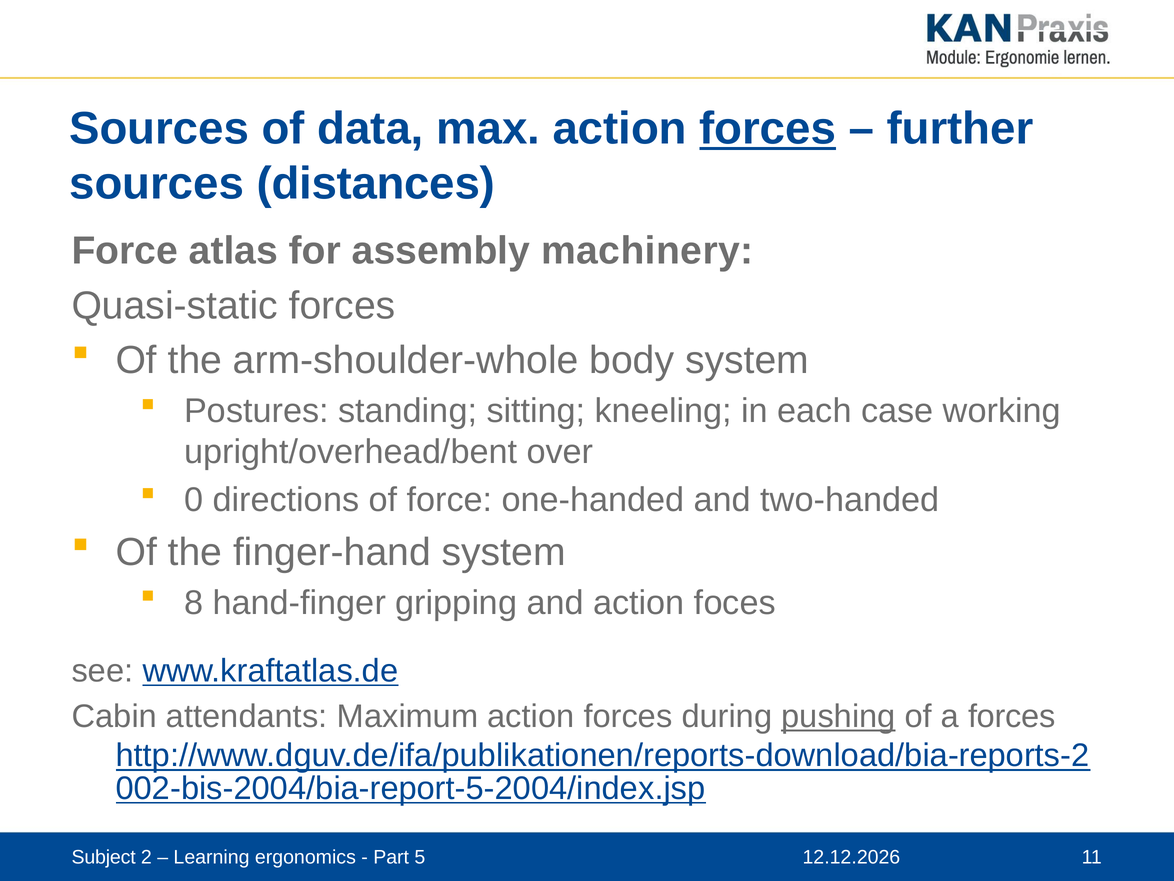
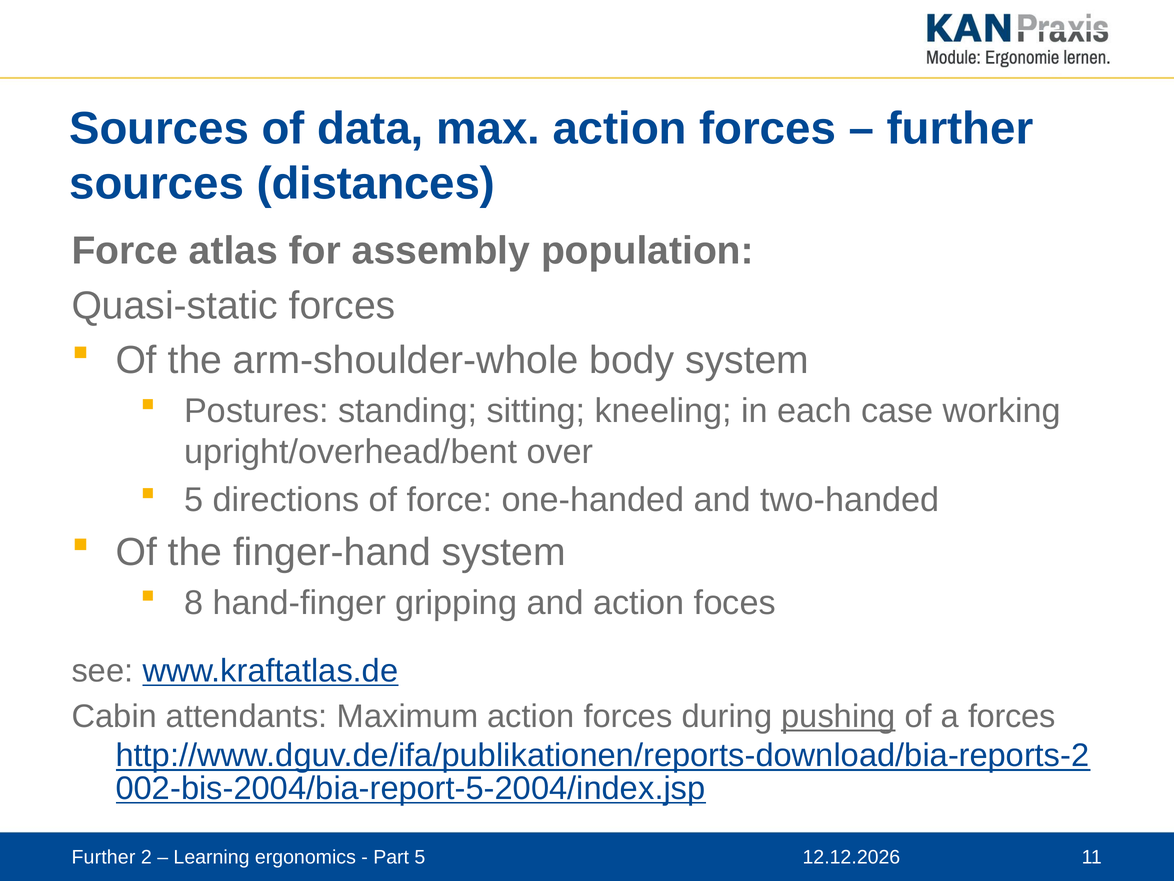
forces at (768, 129) underline: present -> none
machinery: machinery -> population
0 at (194, 500): 0 -> 5
Subject at (104, 857): Subject -> Further
